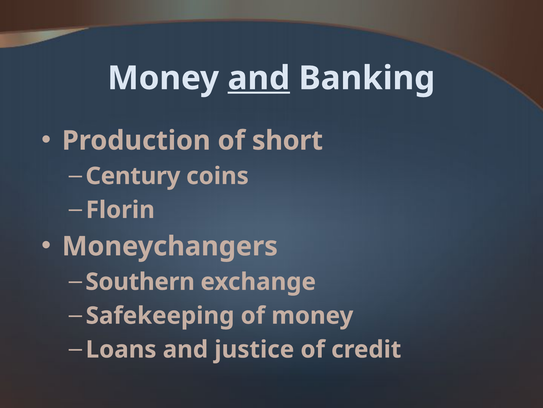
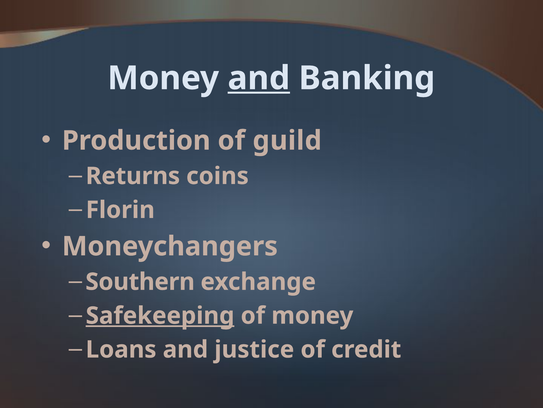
short: short -> guild
Century: Century -> Returns
Safekeeping underline: none -> present
